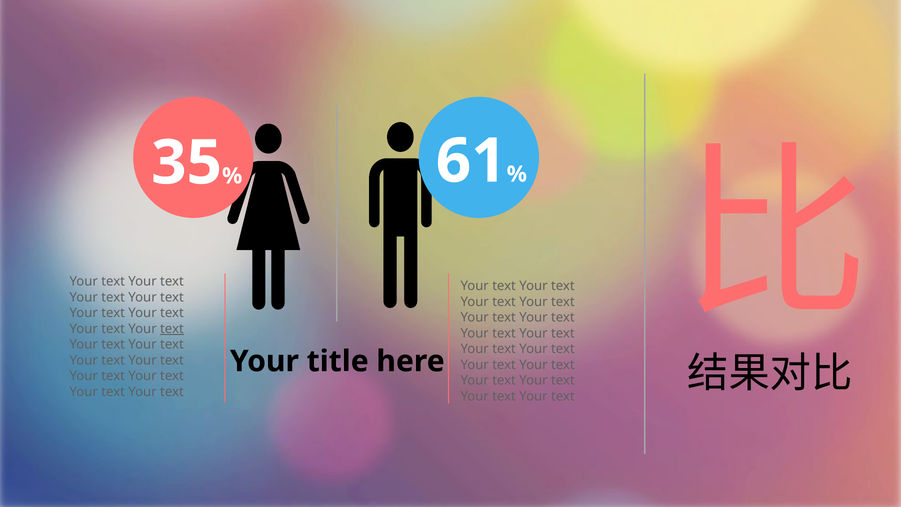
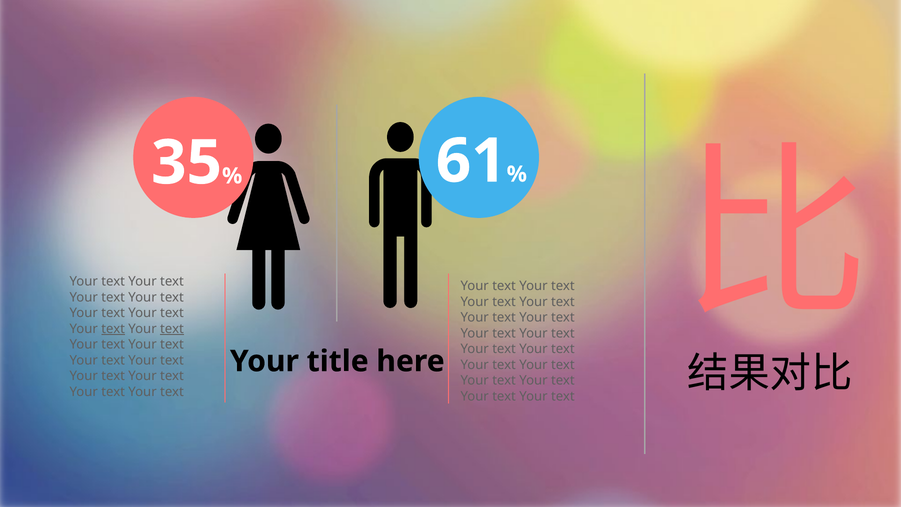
text at (113, 329) underline: none -> present
